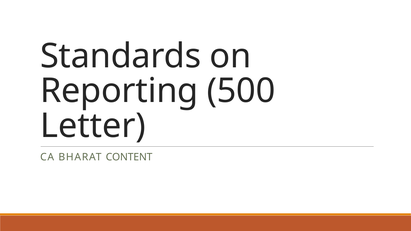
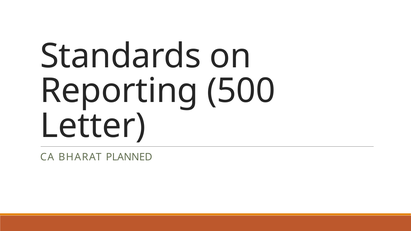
CONTENT: CONTENT -> PLANNED
